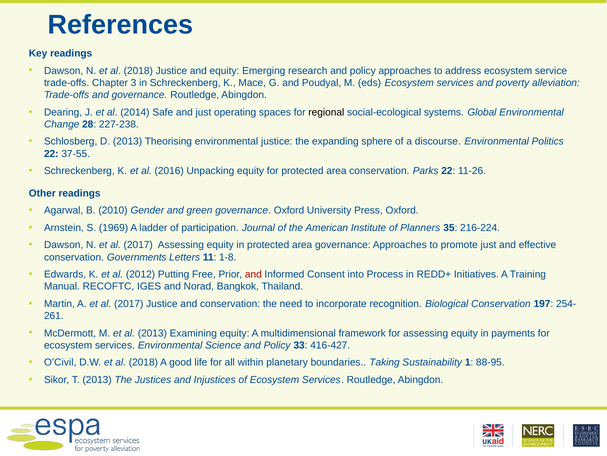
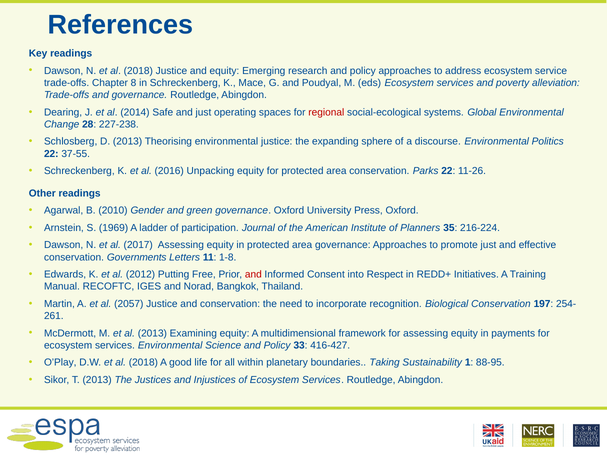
3: 3 -> 8
regional colour: black -> red
Process: Process -> Respect
A et al 2017: 2017 -> 2057
O’Civil: O’Civil -> O’Play
